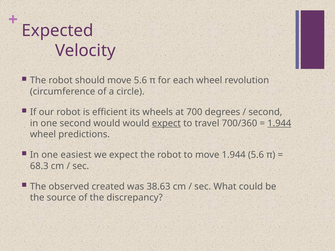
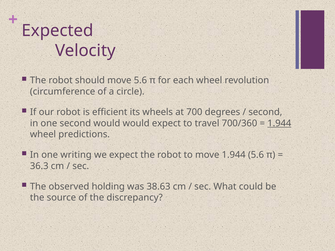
expect at (166, 123) underline: present -> none
easiest: easiest -> writing
68.3: 68.3 -> 36.3
created: created -> holding
